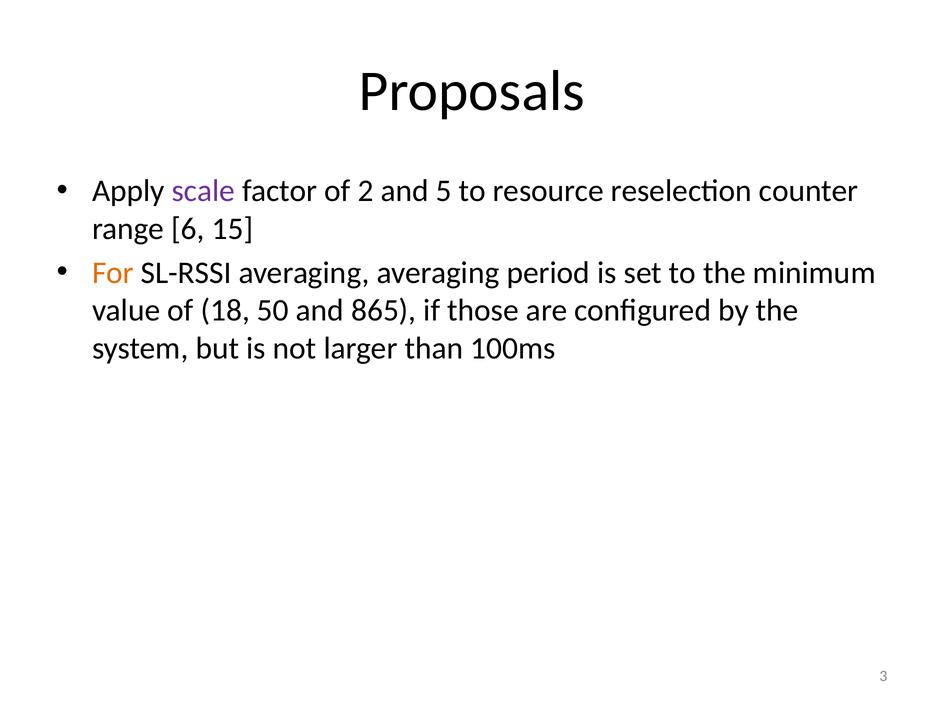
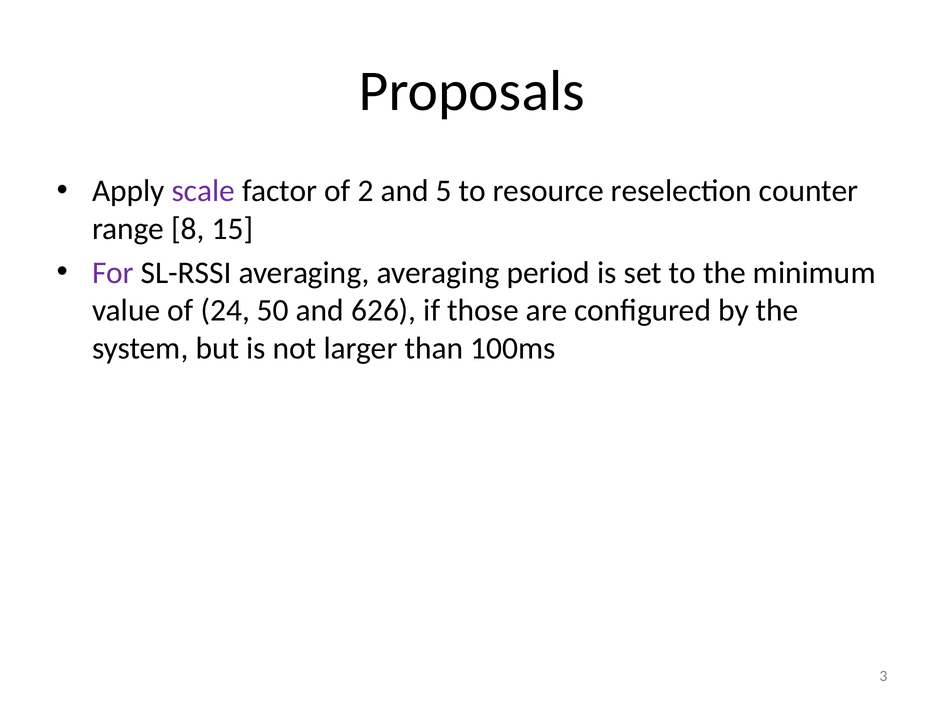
6: 6 -> 8
For colour: orange -> purple
18: 18 -> 24
865: 865 -> 626
